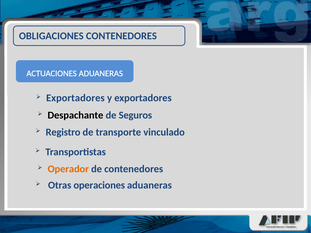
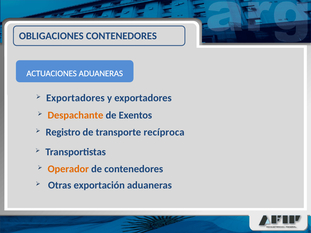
Despachante colour: black -> orange
Seguros: Seguros -> Exentos
vinculado: vinculado -> recíproca
operaciones: operaciones -> exportación
